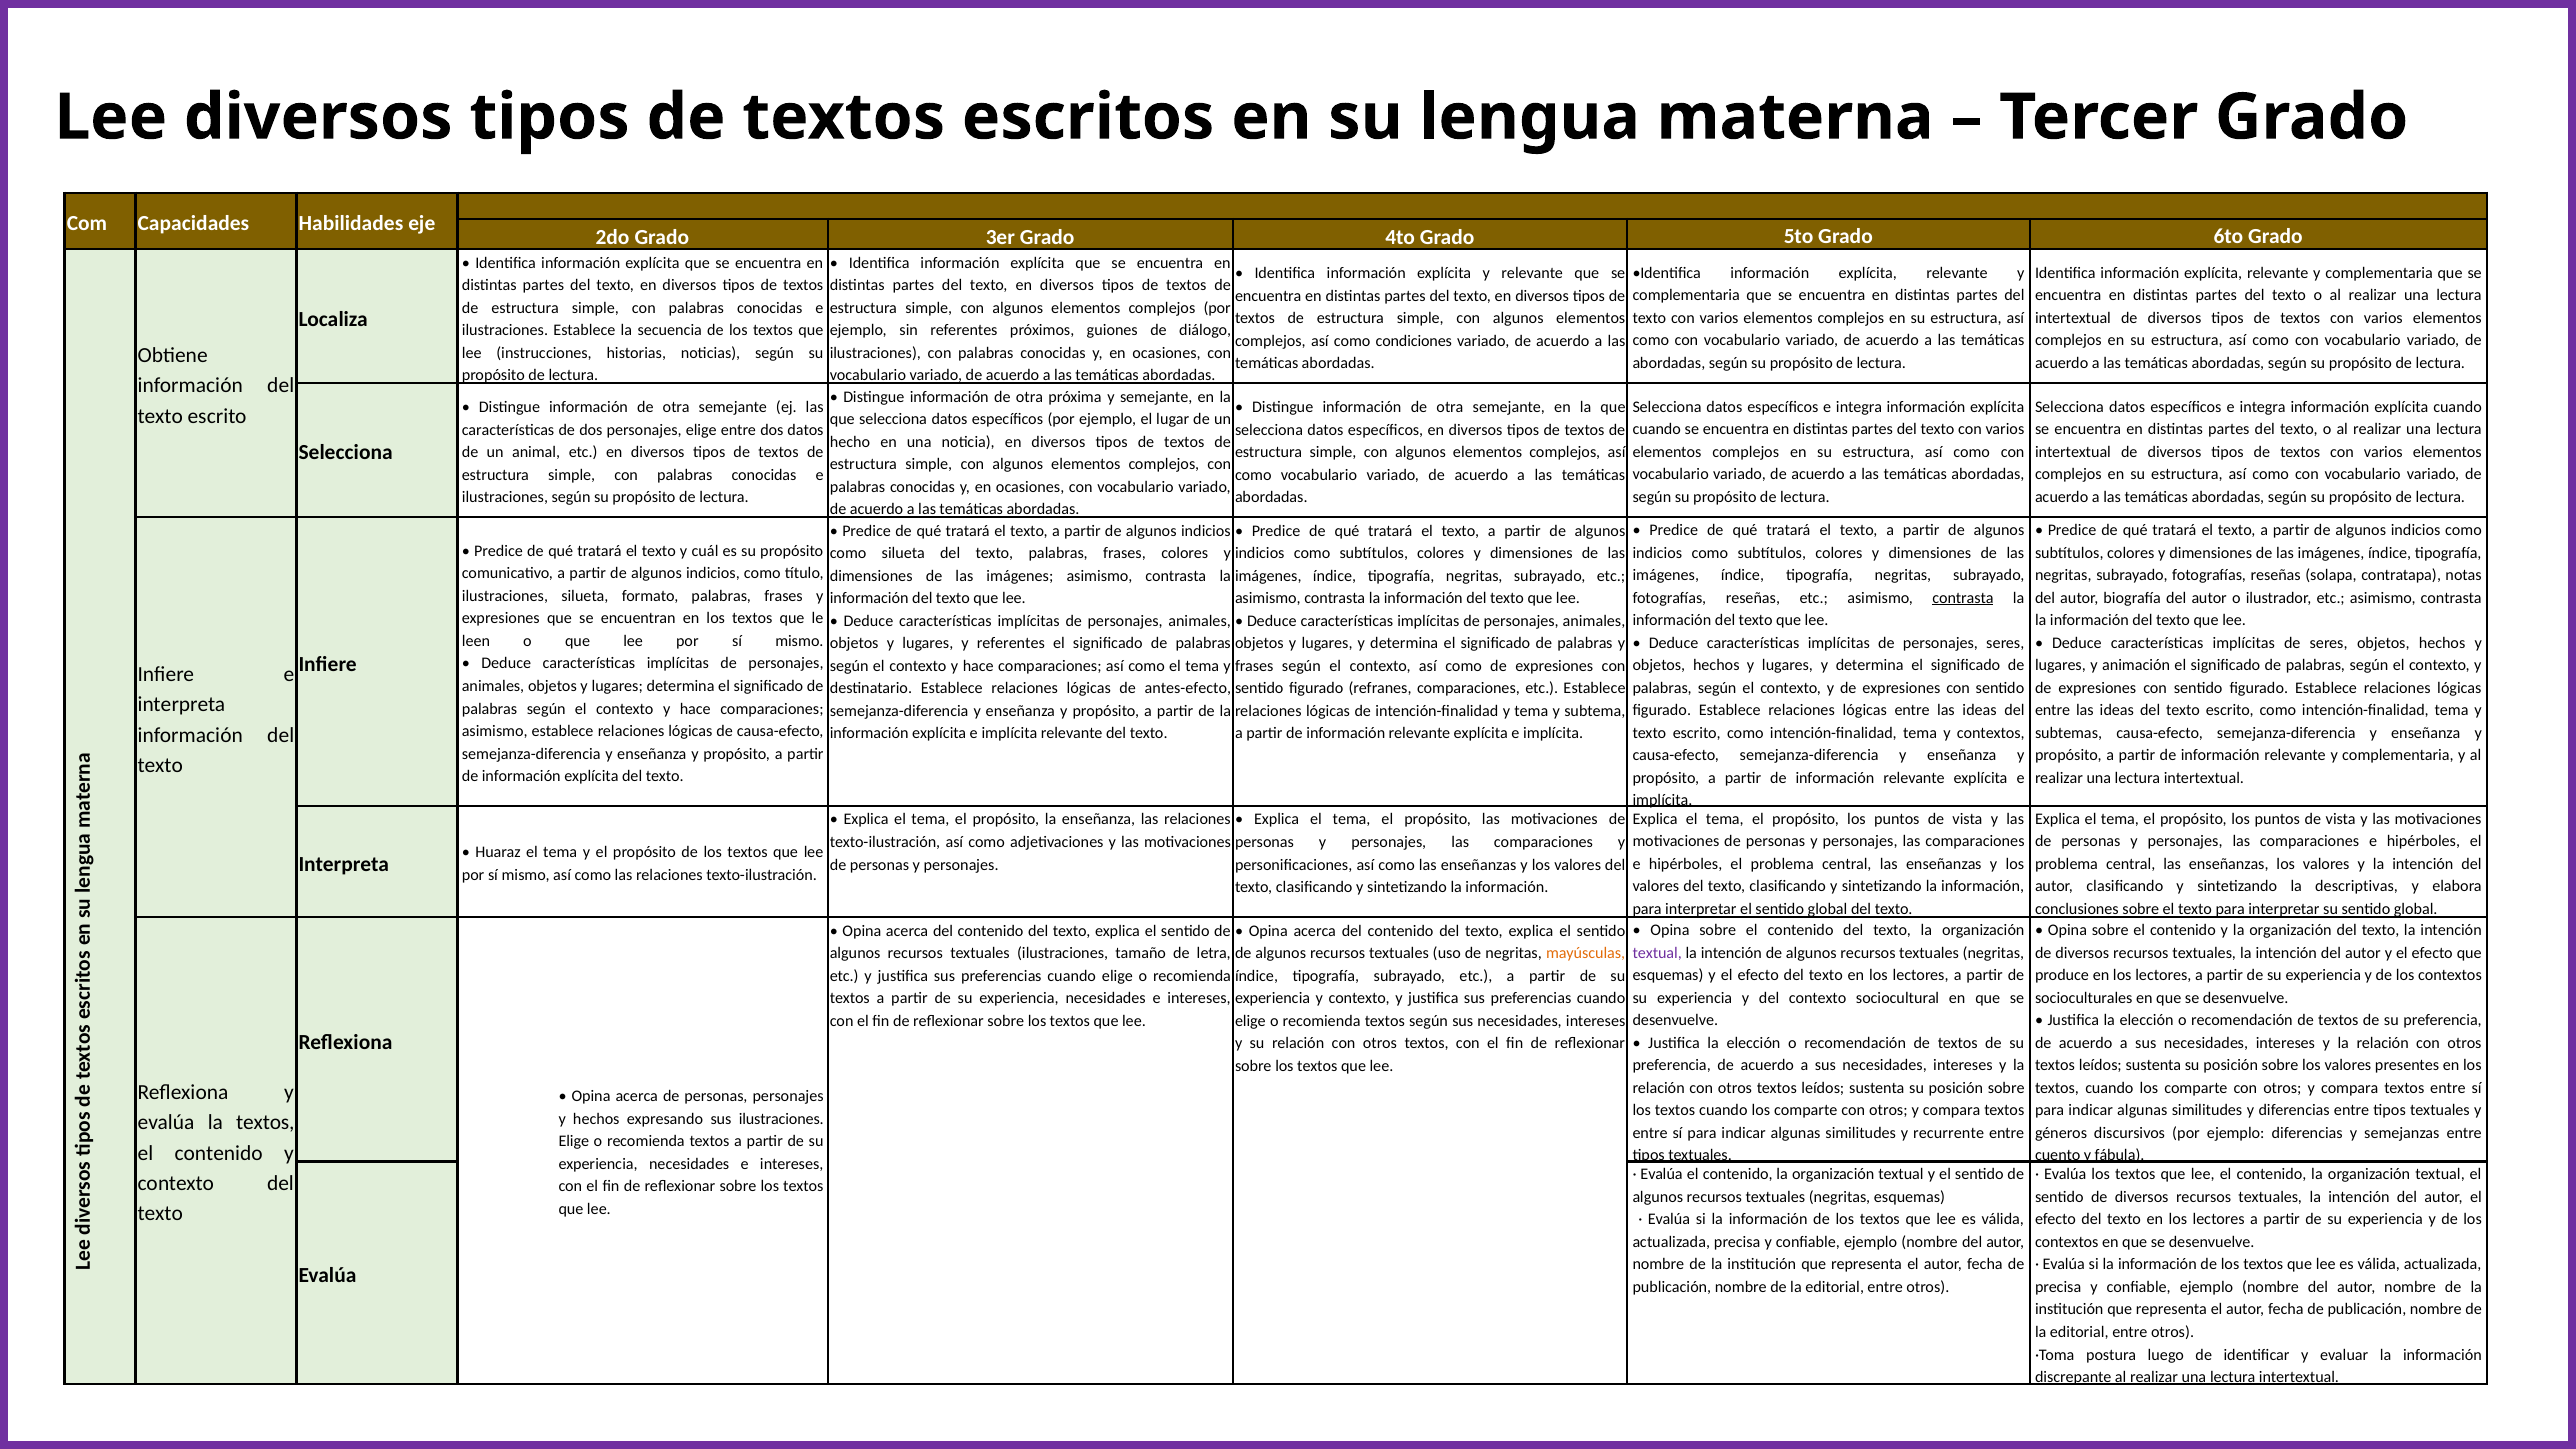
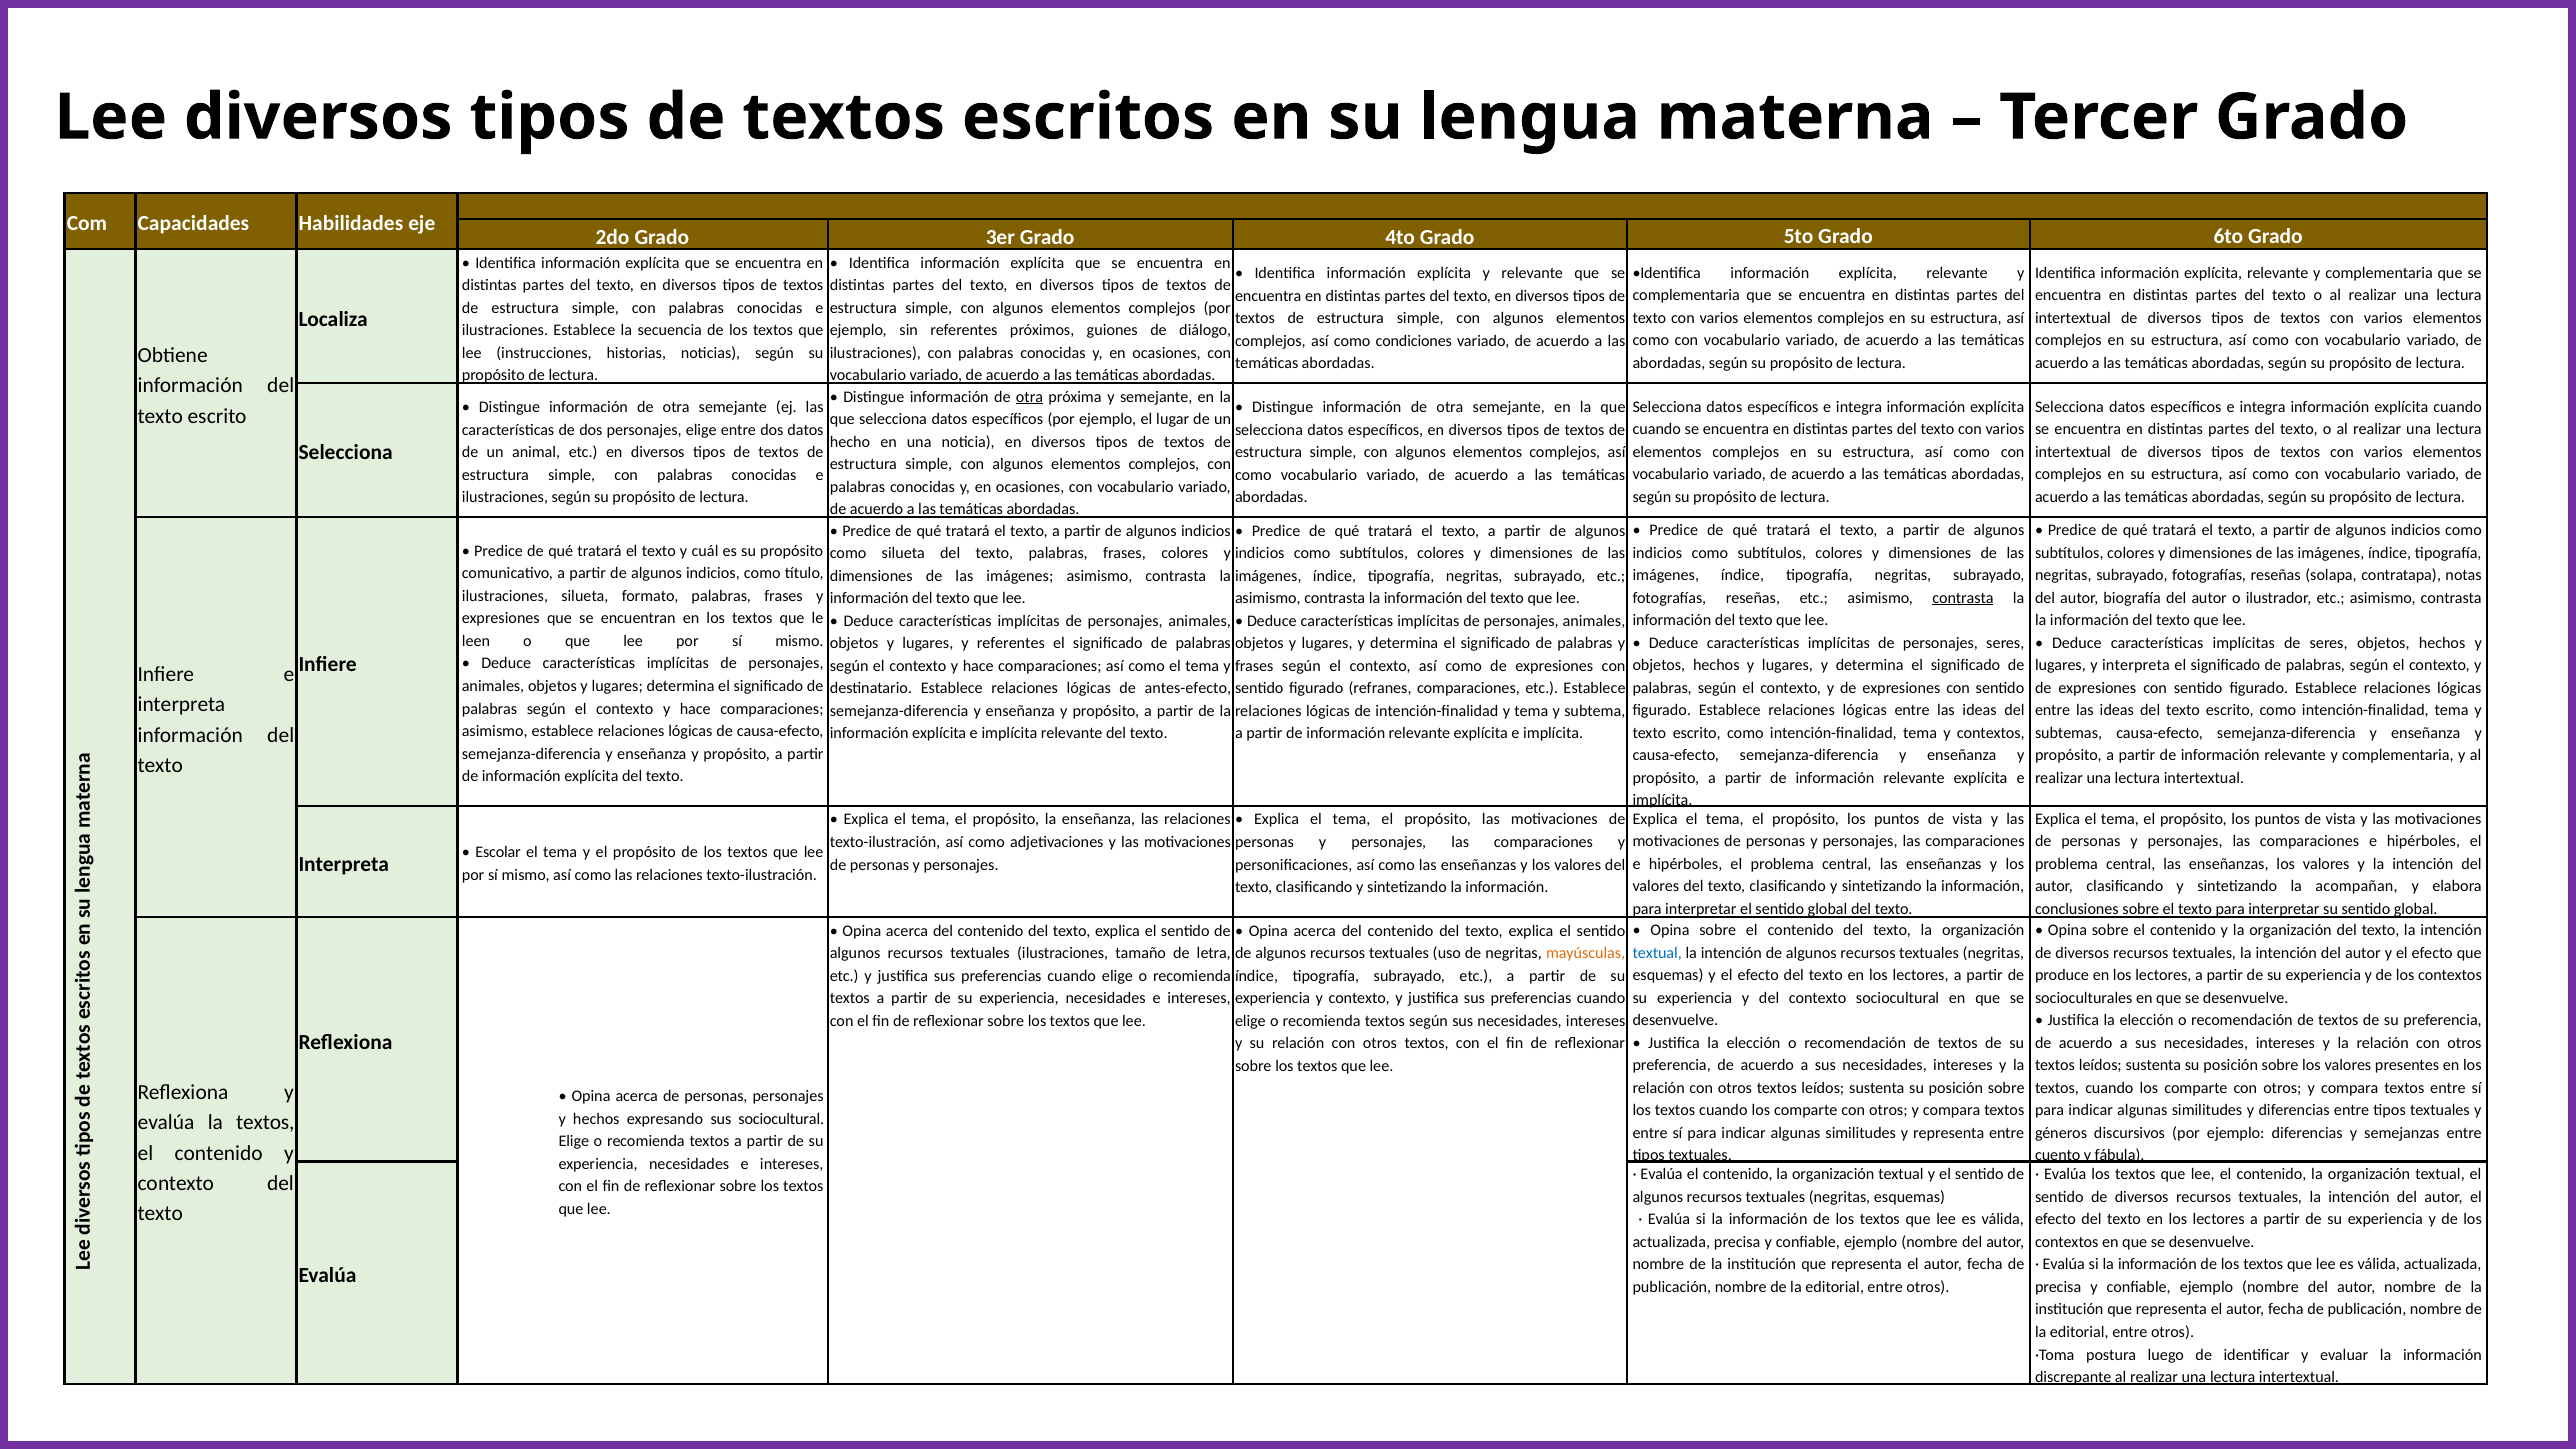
otra at (1030, 397) underline: none -> present
y animación: animación -> interpreta
Huaraz: Huaraz -> Escolar
descriptivas: descriptivas -> acompañan
textual at (1657, 953) colour: purple -> blue
sus ilustraciones: ilustraciones -> sociocultural
y recurrente: recurrente -> representa
